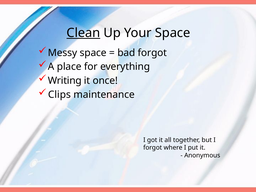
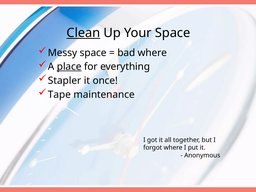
bad forgot: forgot -> where
place underline: none -> present
Writing: Writing -> Stapler
Clips: Clips -> Tape
